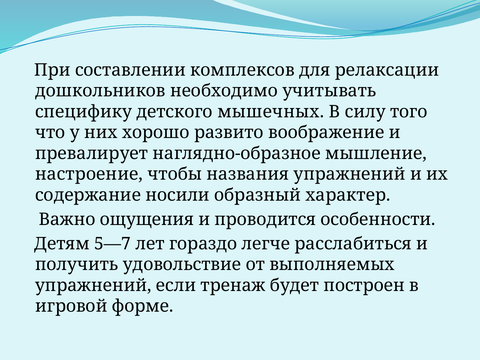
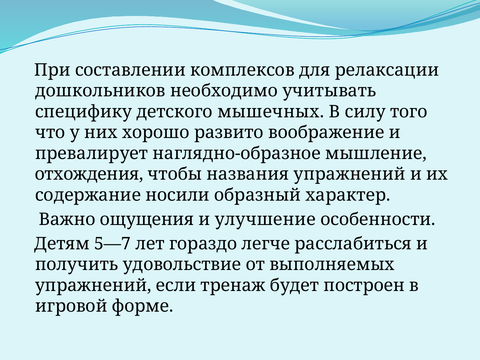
настроение: настроение -> отхождения
проводится: проводится -> улучшение
